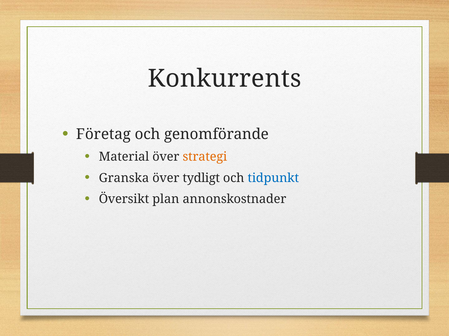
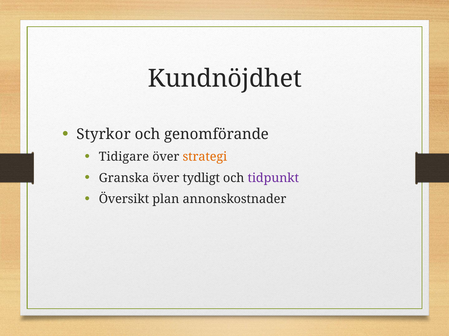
Konkurrents: Konkurrents -> Kundnöjdhet
Företag: Företag -> Styrkor
Material: Material -> Tidigare
tidpunkt colour: blue -> purple
